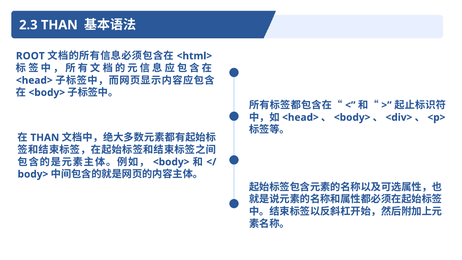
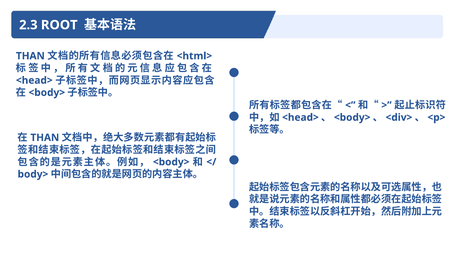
2.3 THAN: THAN -> ROOT
ROOT at (30, 56): ROOT -> THAN
